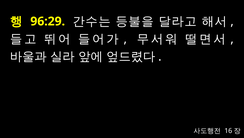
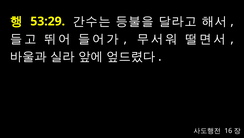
96:29: 96:29 -> 53:29
